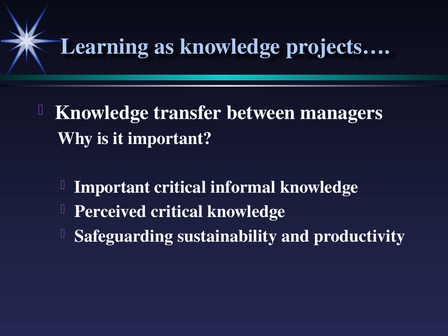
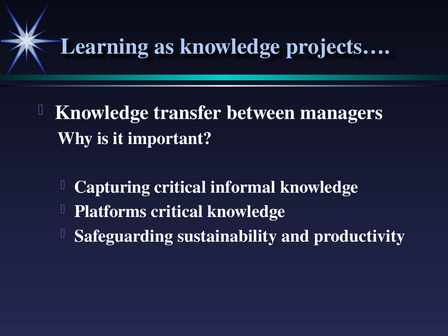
Important at (112, 187): Important -> Capturing
Perceived: Perceived -> Platforms
